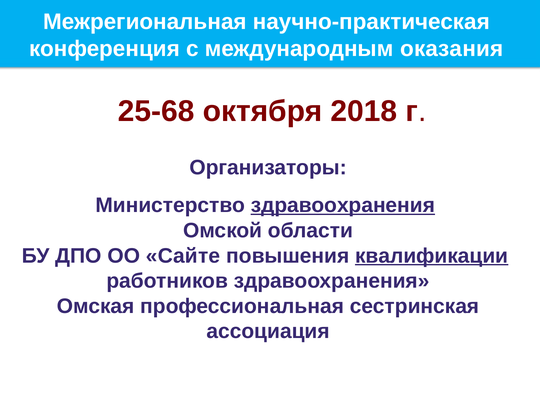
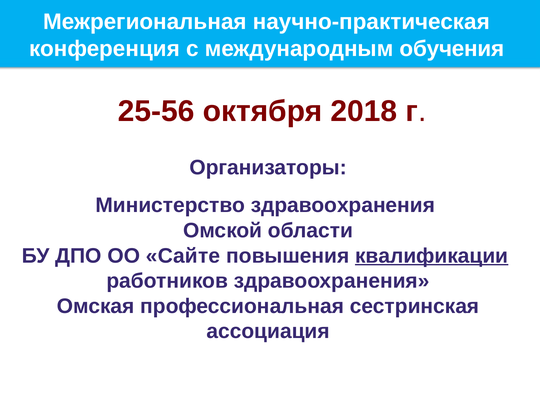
оказания: оказания -> обучения
25-68: 25-68 -> 25-56
здравоохранения at (343, 205) underline: present -> none
